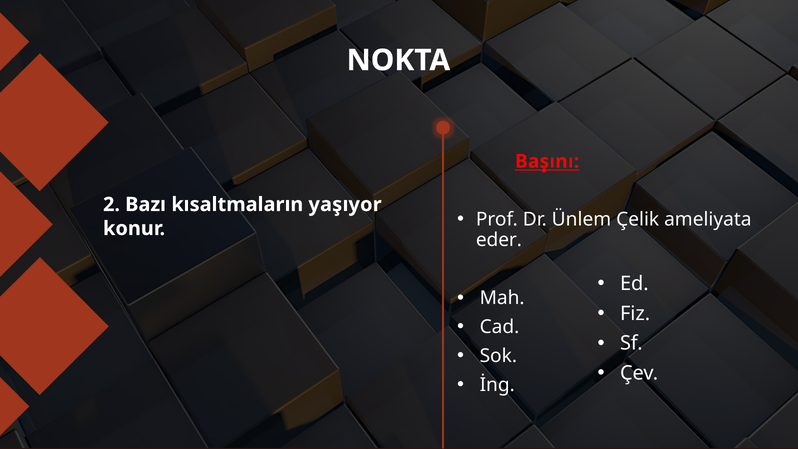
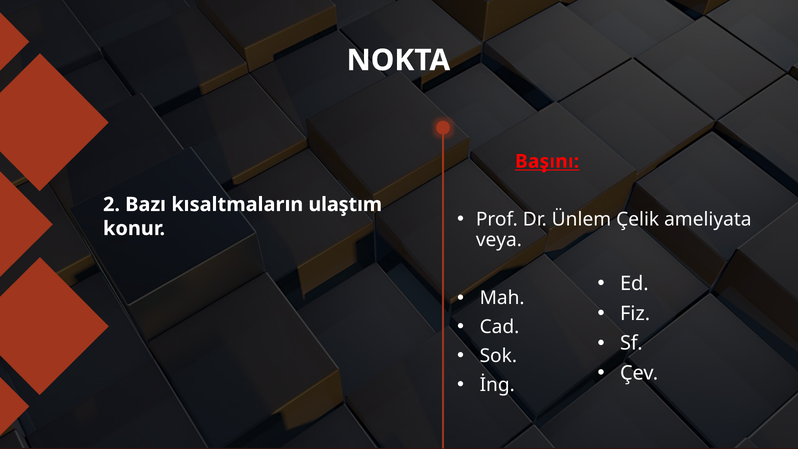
yaşıyor: yaşıyor -> ulaştım
eder: eder -> veya
